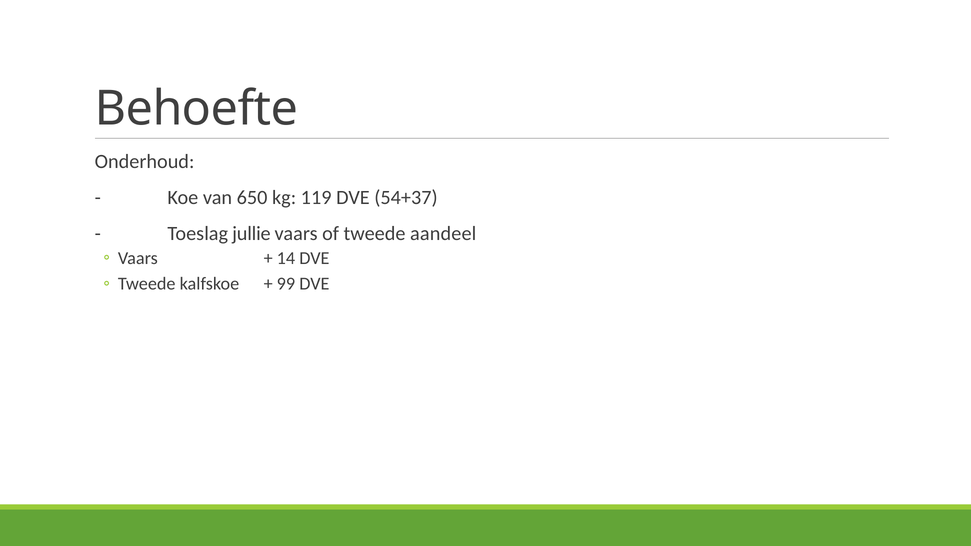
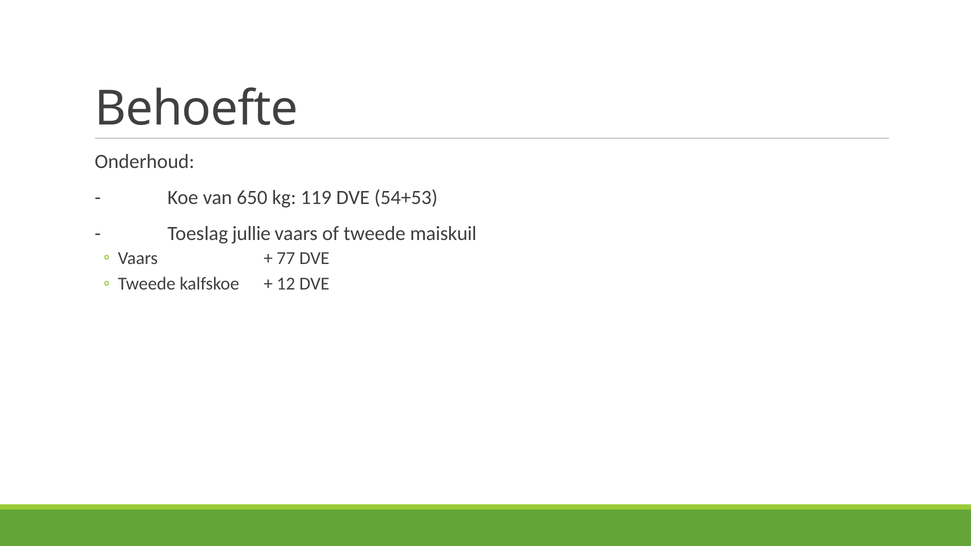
54+37: 54+37 -> 54+53
aandeel: aandeel -> maiskuil
14: 14 -> 77
99: 99 -> 12
